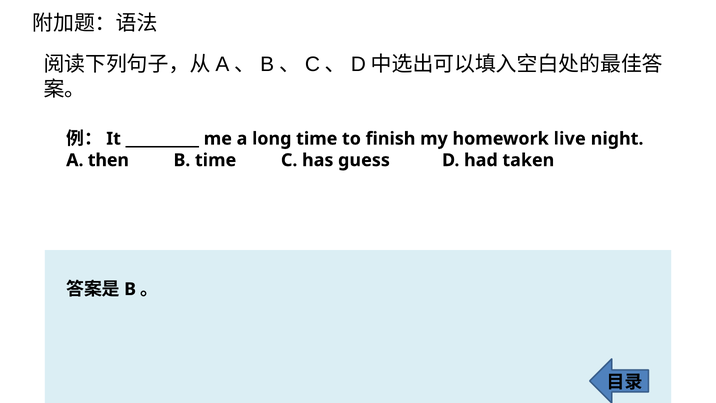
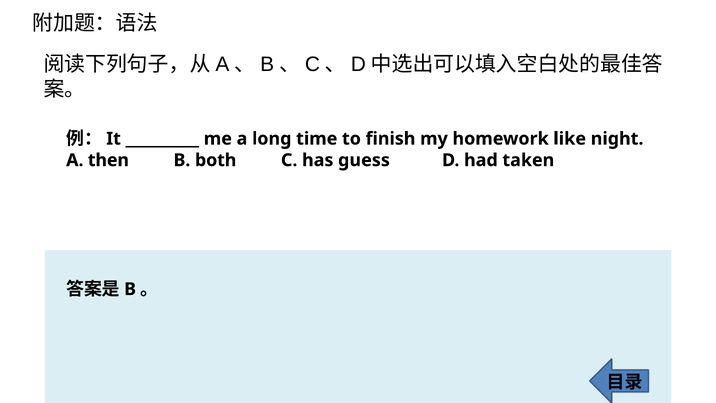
live: live -> like
B time: time -> both
